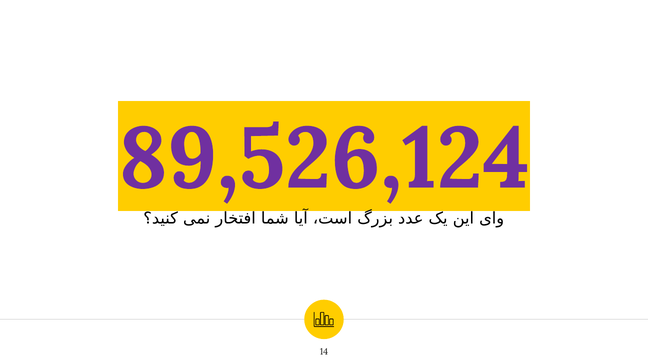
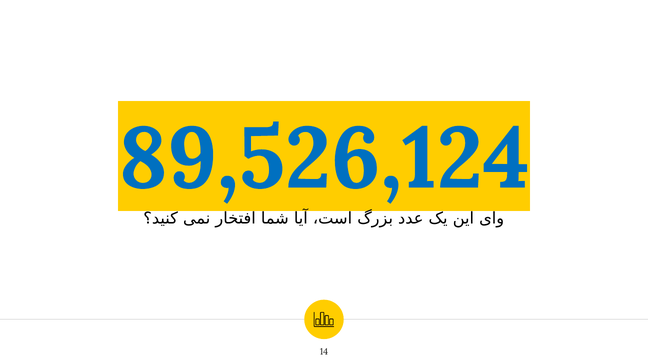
89,526,124 colour: purple -> blue
